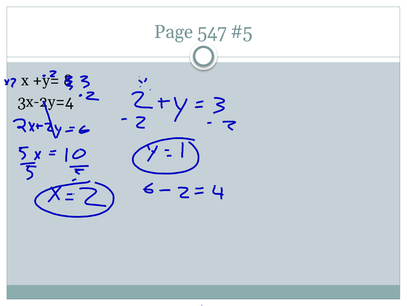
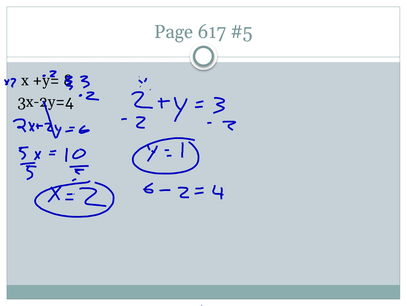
547: 547 -> 617
